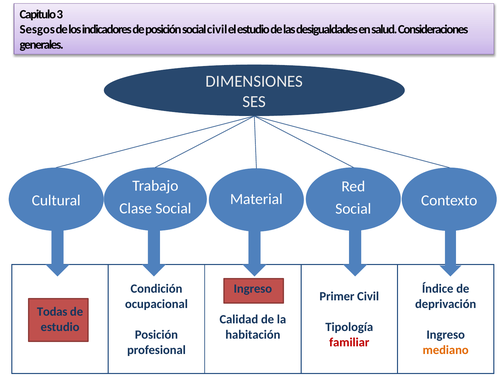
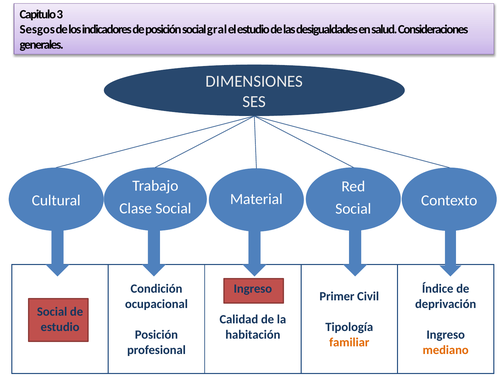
social civil: civil -> gral
Todas at (52, 312): Todas -> Social
familiar colour: red -> orange
